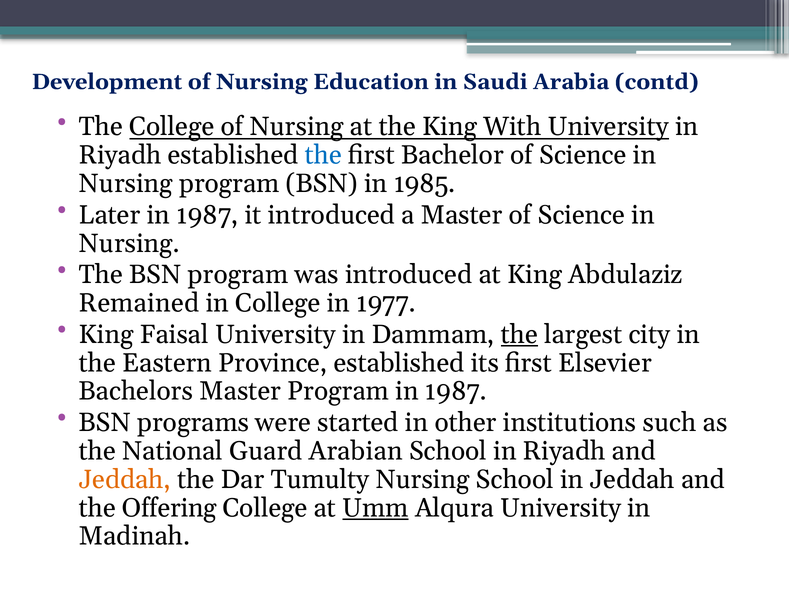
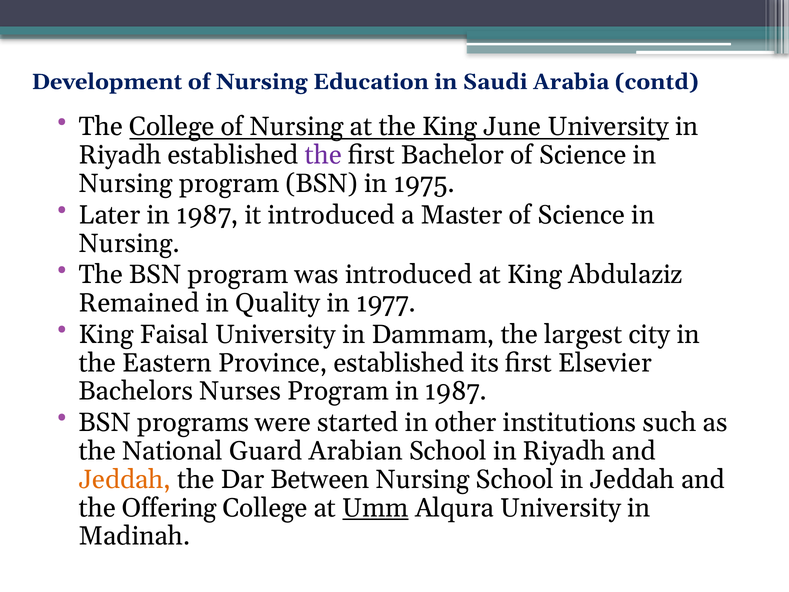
With: With -> June
the at (323, 155) colour: blue -> purple
1985: 1985 -> 1975
in College: College -> Quality
the at (519, 334) underline: present -> none
Bachelors Master: Master -> Nurses
Tumulty: Tumulty -> Between
